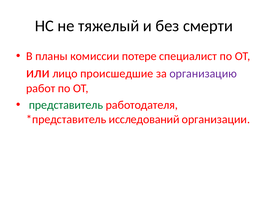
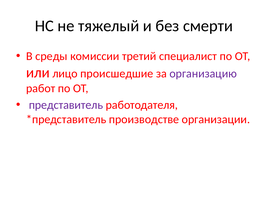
планы: планы -> среды
потере: потере -> третий
представитель colour: green -> purple
исследований: исследований -> производстве
